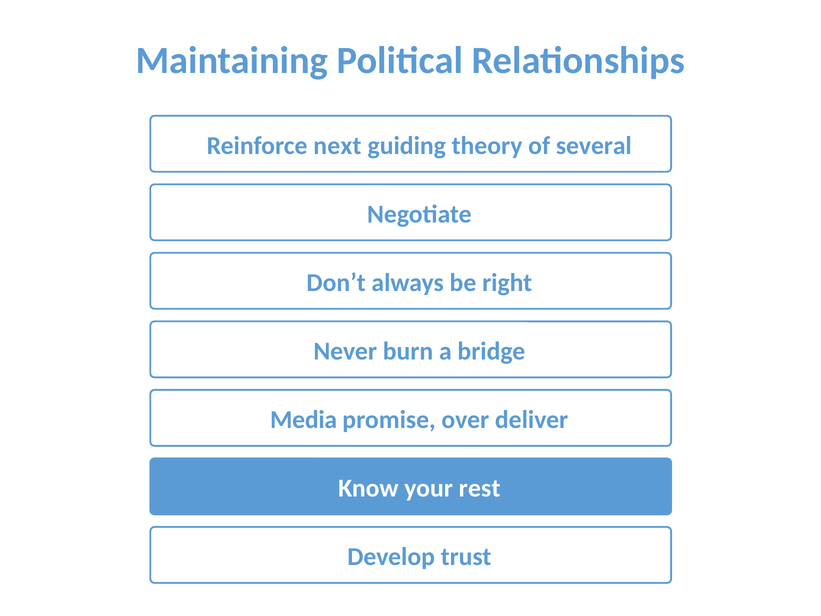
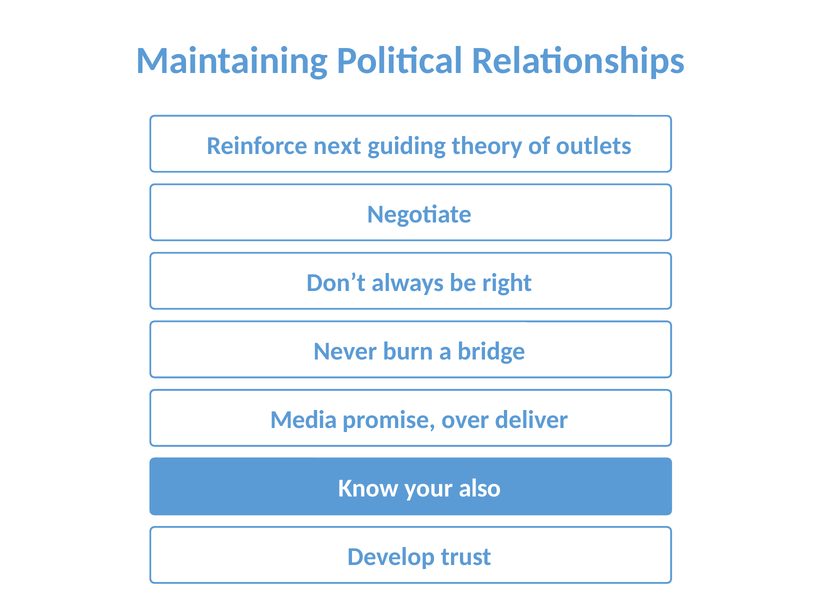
several: several -> outlets
rest: rest -> also
